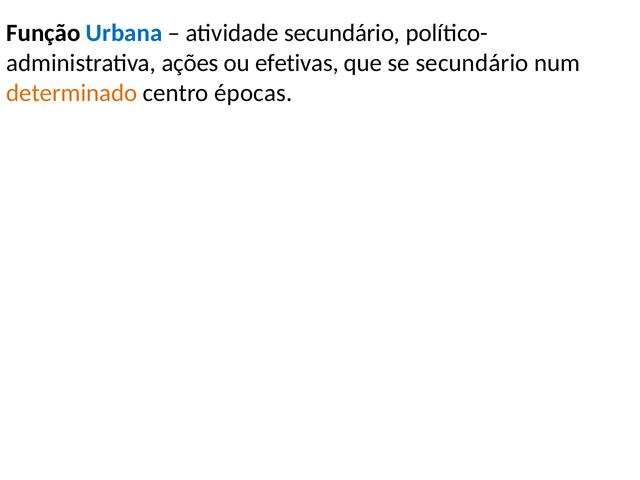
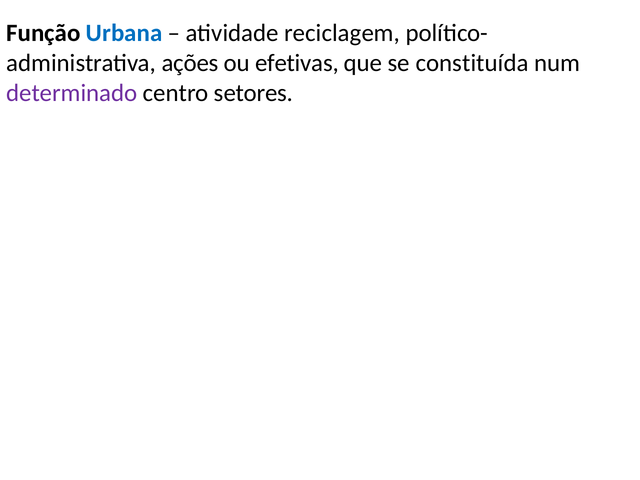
atividade secundário: secundário -> reciclagem
se secundário: secundário -> constituída
determinado colour: orange -> purple
épocas: épocas -> setores
